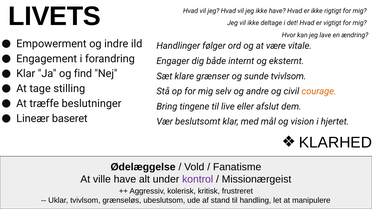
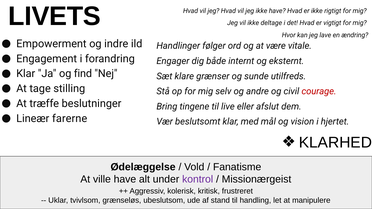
sunde tvivlsom: tvivlsom -> utilfreds
courage colour: orange -> red
baseret: baseret -> farerne
